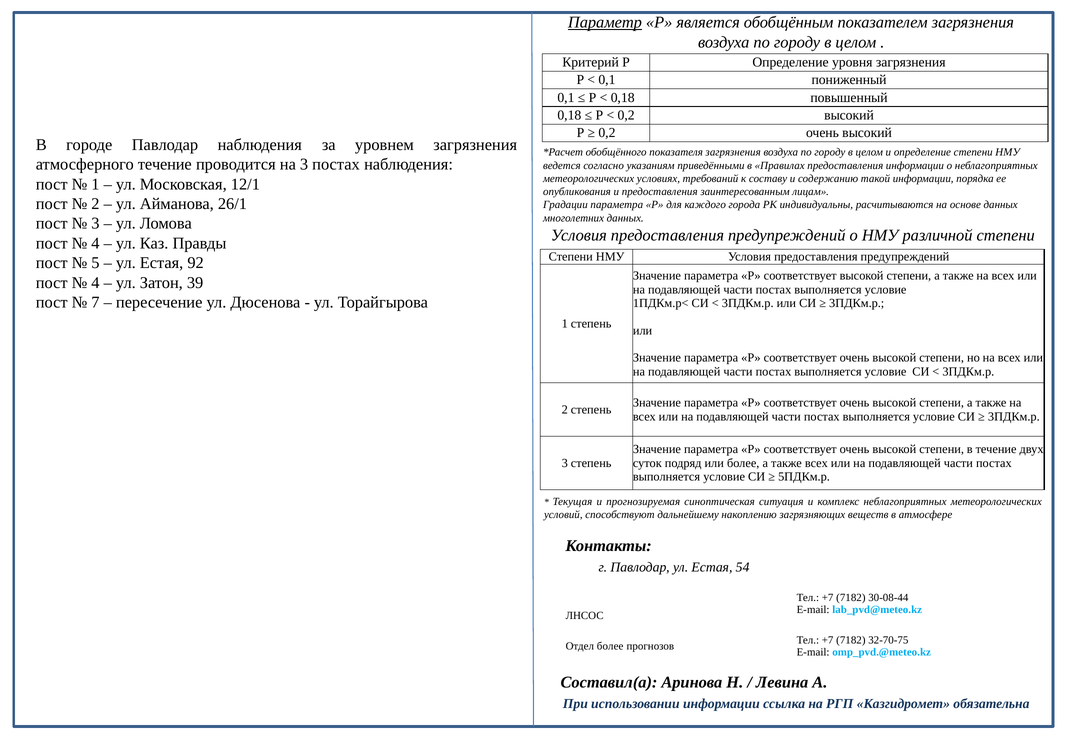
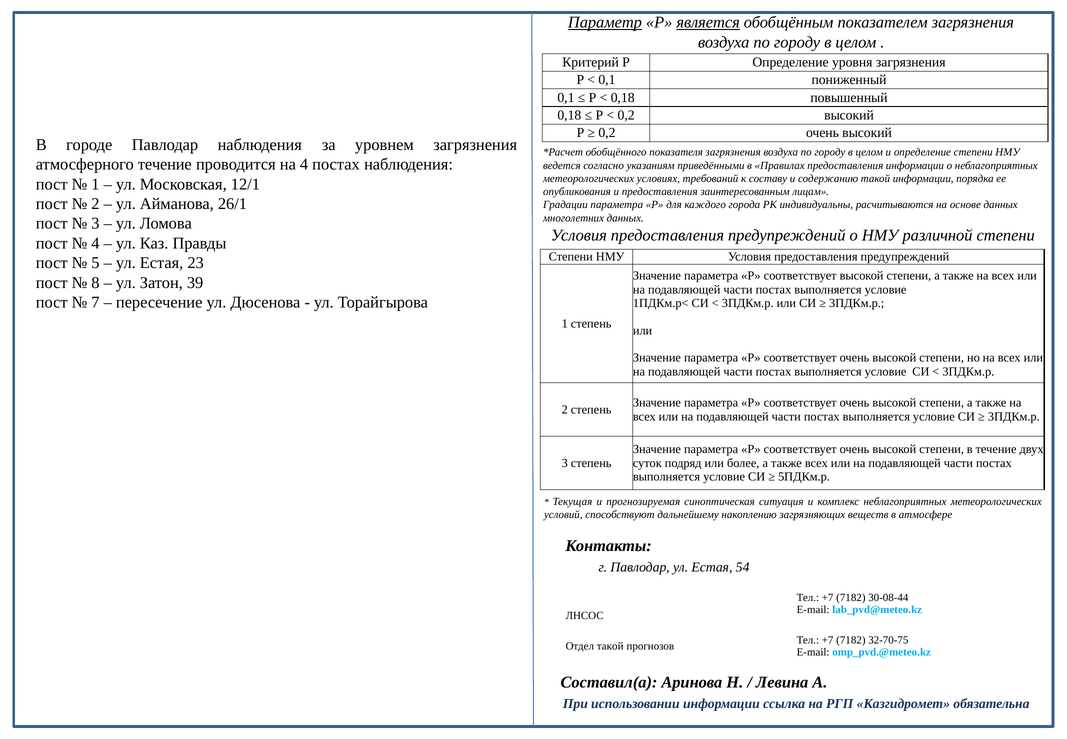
является underline: none -> present
на 3: 3 -> 4
92: 92 -> 23
4 at (95, 283): 4 -> 8
Отдел более: более -> такой
